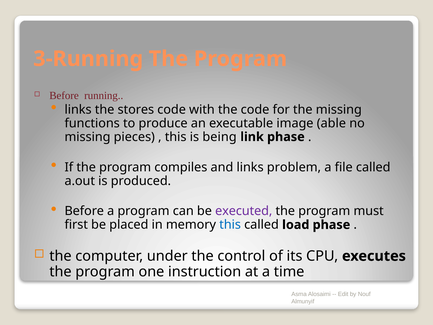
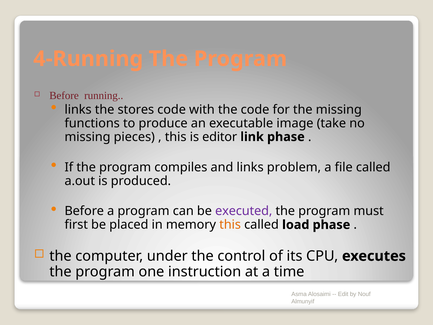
3-Running: 3-Running -> 4-Running
able: able -> take
being: being -> editor
this at (230, 225) colour: blue -> orange
